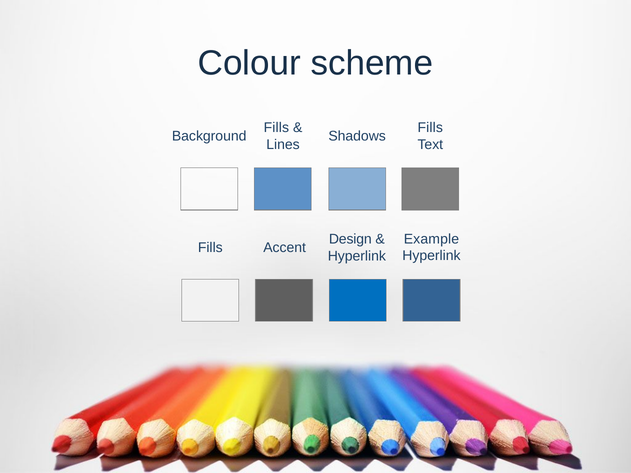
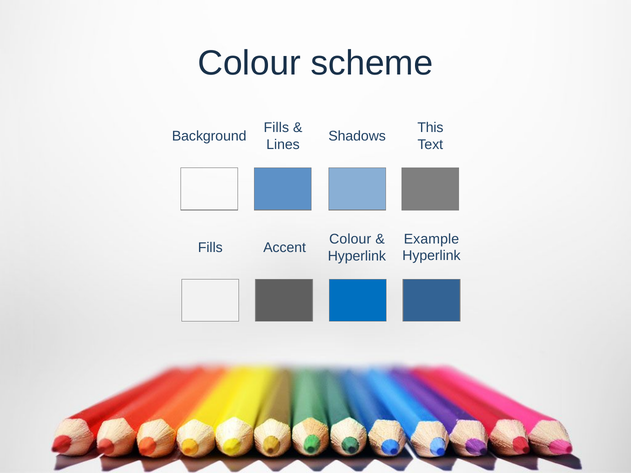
Fills at (430, 128): Fills -> This
Design at (350, 239): Design -> Colour
